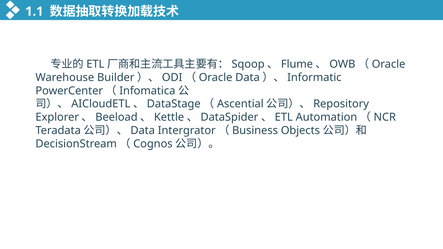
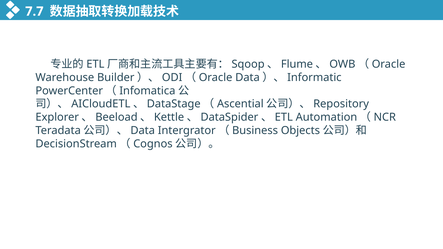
1.1: 1.1 -> 7.7
